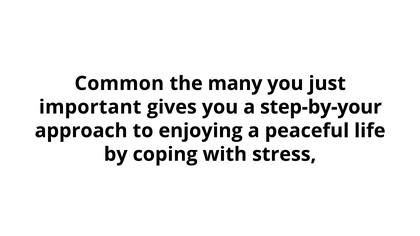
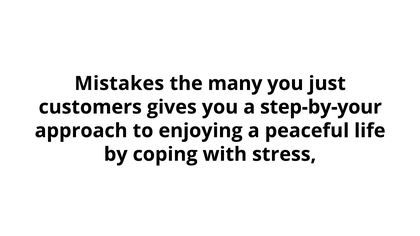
Common: Common -> Mistakes
important: important -> customers
